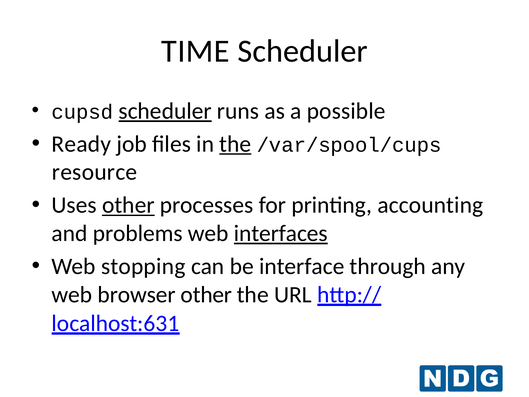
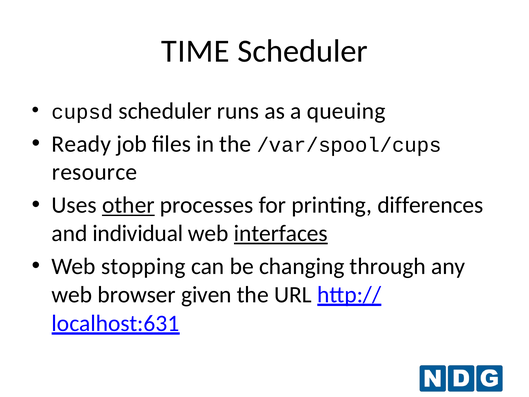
scheduler at (165, 111) underline: present -> none
possible: possible -> queuing
the at (235, 144) underline: present -> none
accounting: accounting -> differences
problems: problems -> individual
interface: interface -> changing
browser other: other -> given
